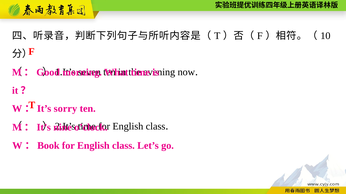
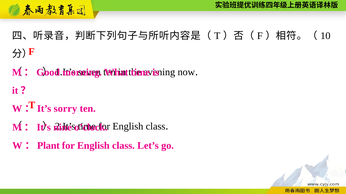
Book: Book -> Plant
